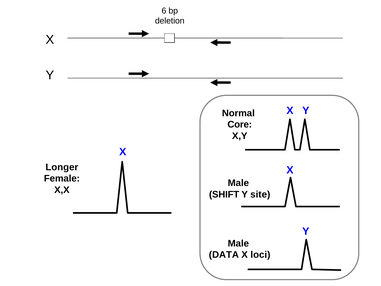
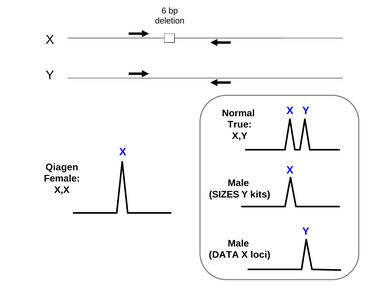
Core: Core -> True
Longer: Longer -> Qiagen
SHIFT: SHIFT -> SIZES
site: site -> kits
